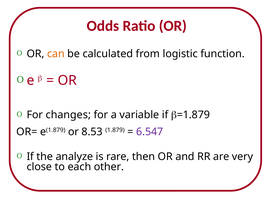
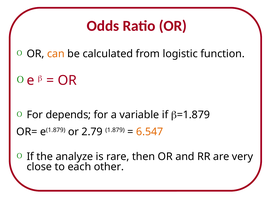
changes: changes -> depends
8.53: 8.53 -> 2.79
6.547 colour: purple -> orange
